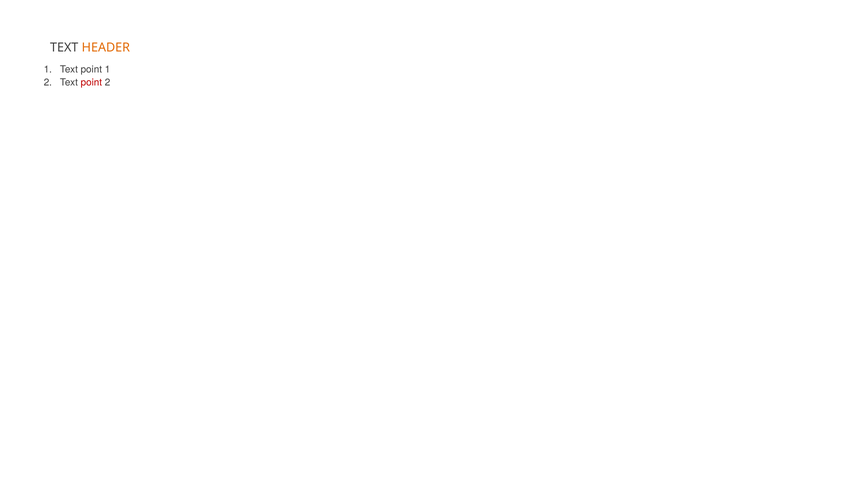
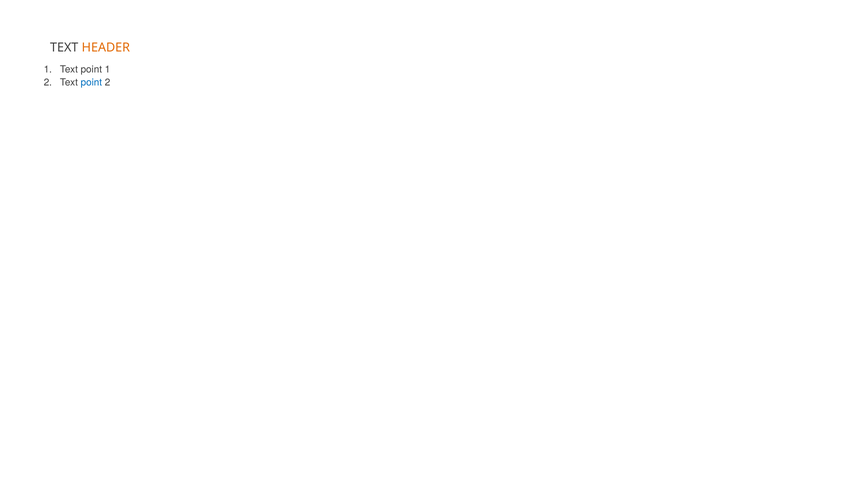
point at (91, 82) colour: red -> blue
